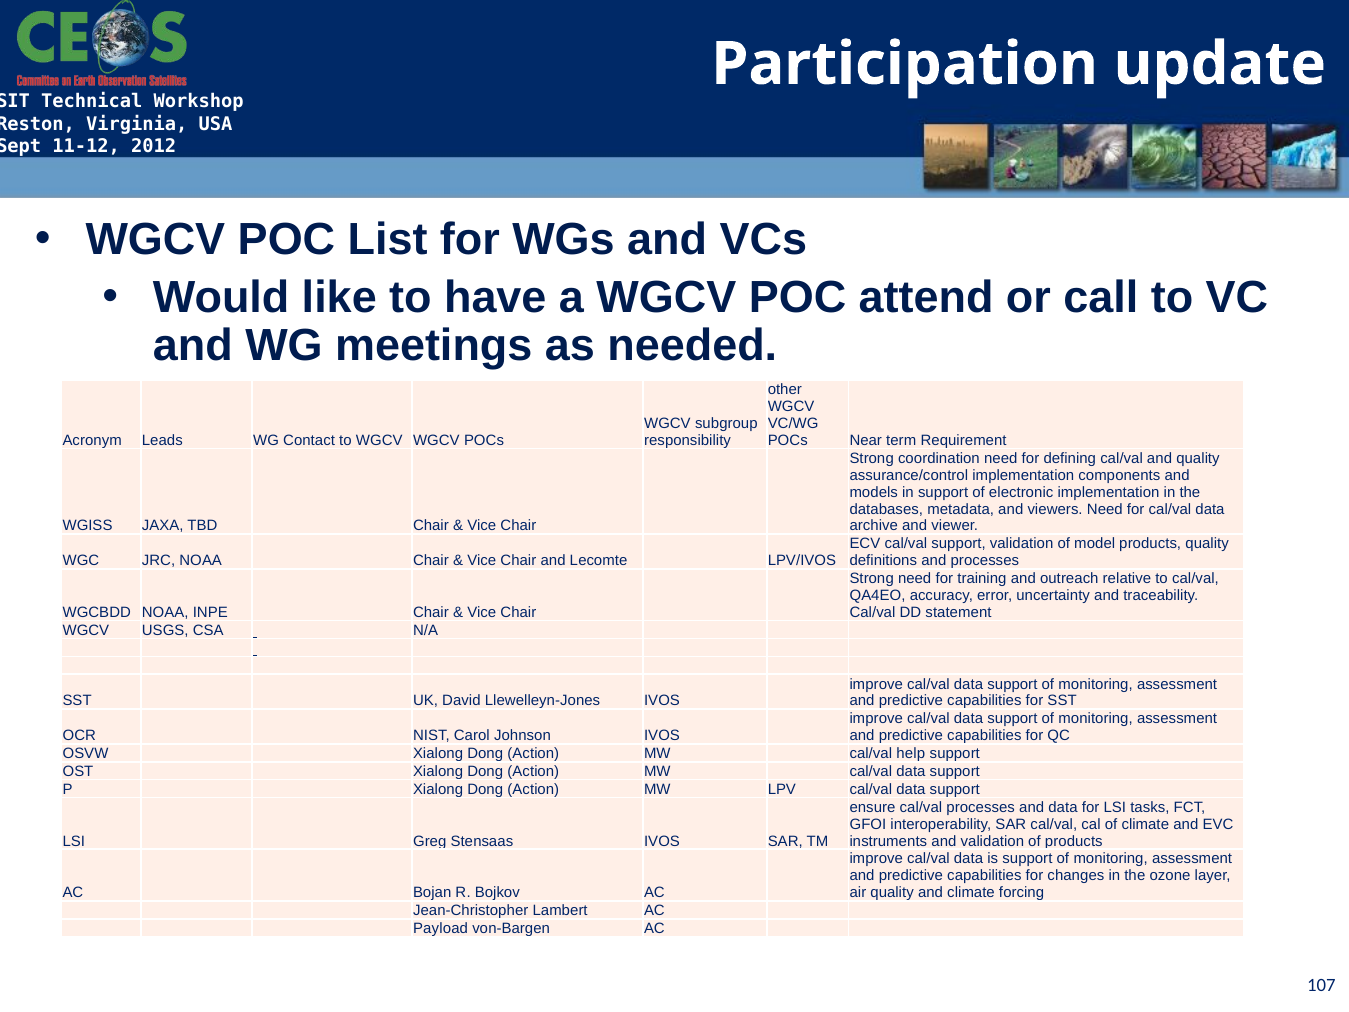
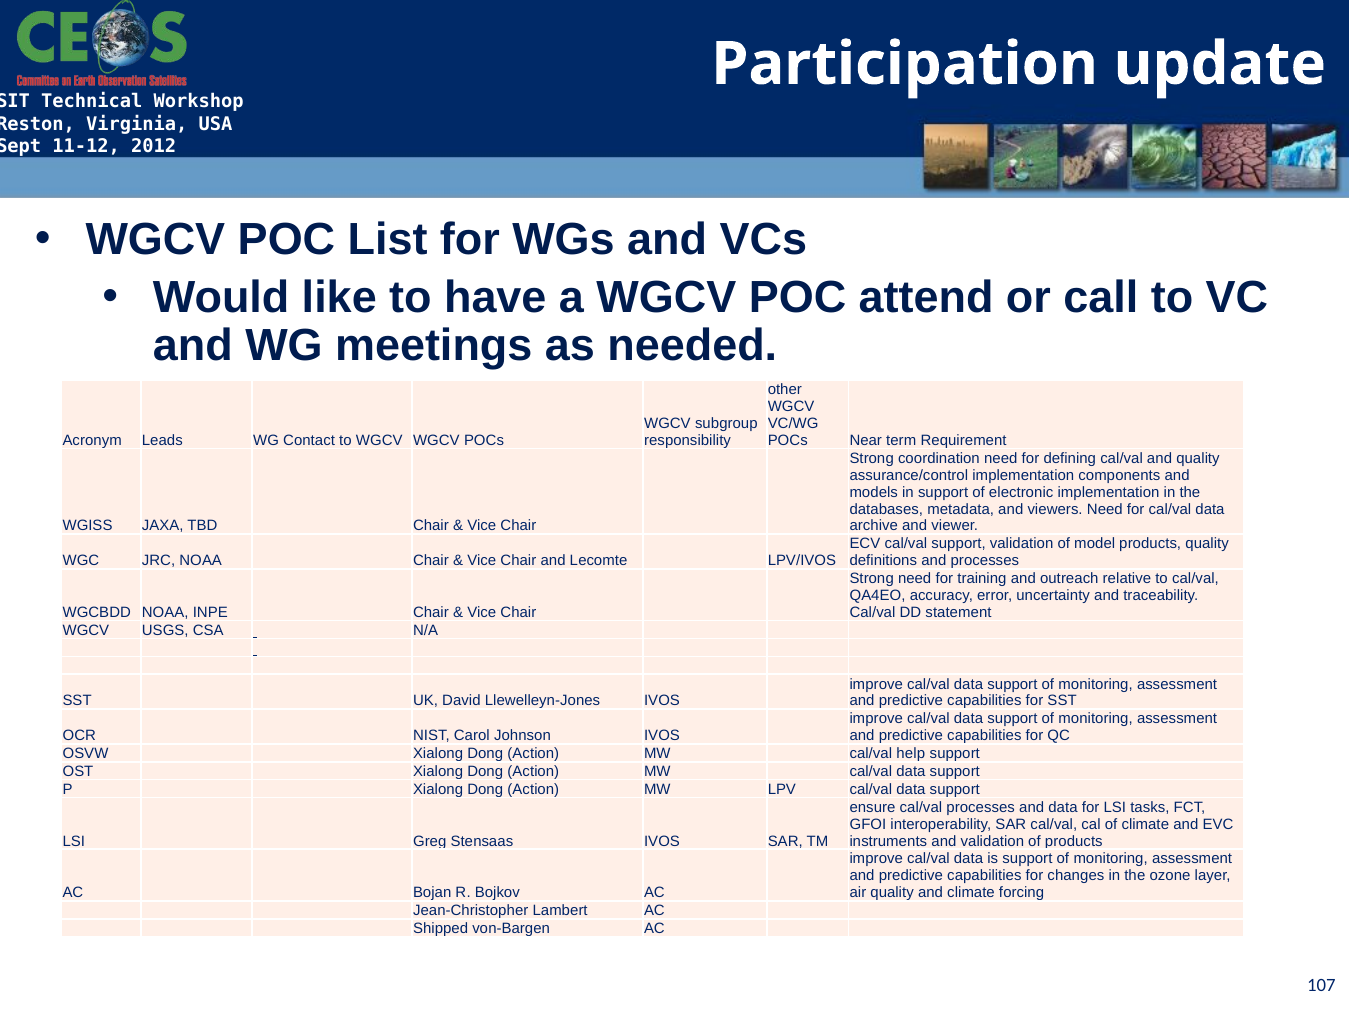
Payload: Payload -> Shipped
